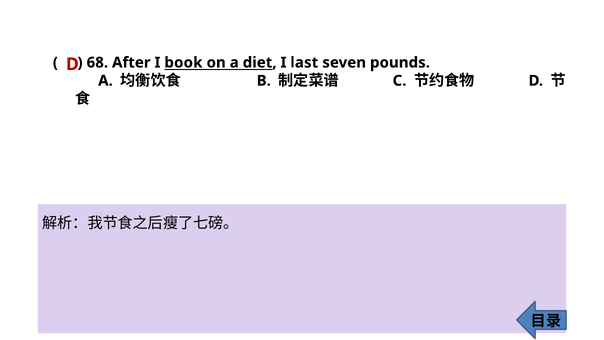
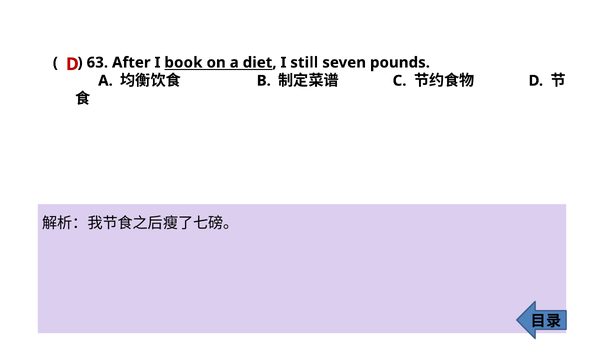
68: 68 -> 63
last: last -> still
